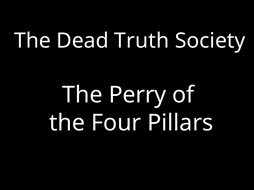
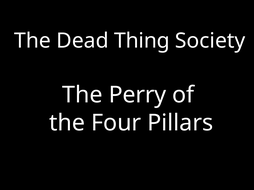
Truth: Truth -> Thing
